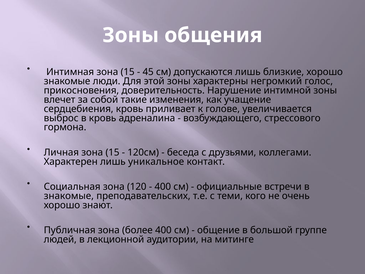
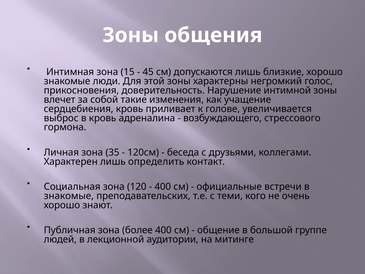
Личная зона 15: 15 -> 35
уникальное: уникальное -> определить
